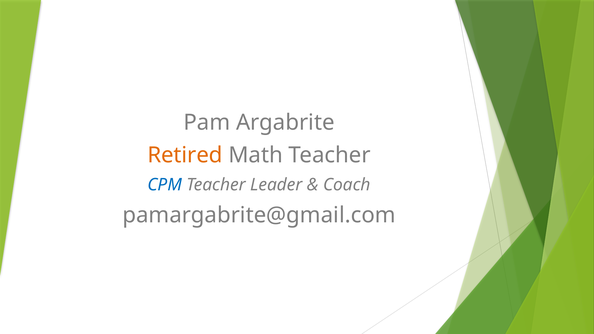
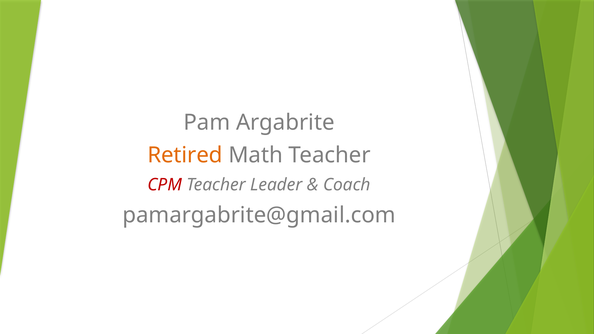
CPM colour: blue -> red
